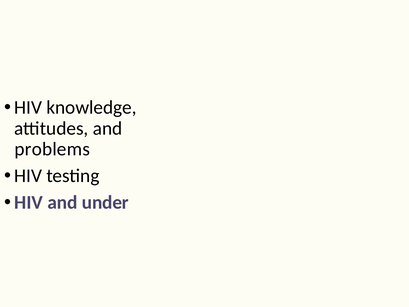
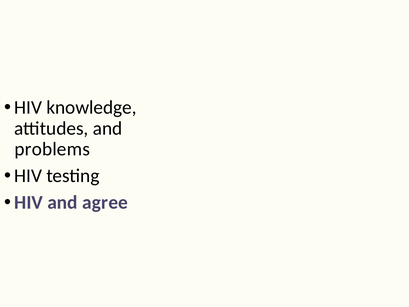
under: under -> agree
